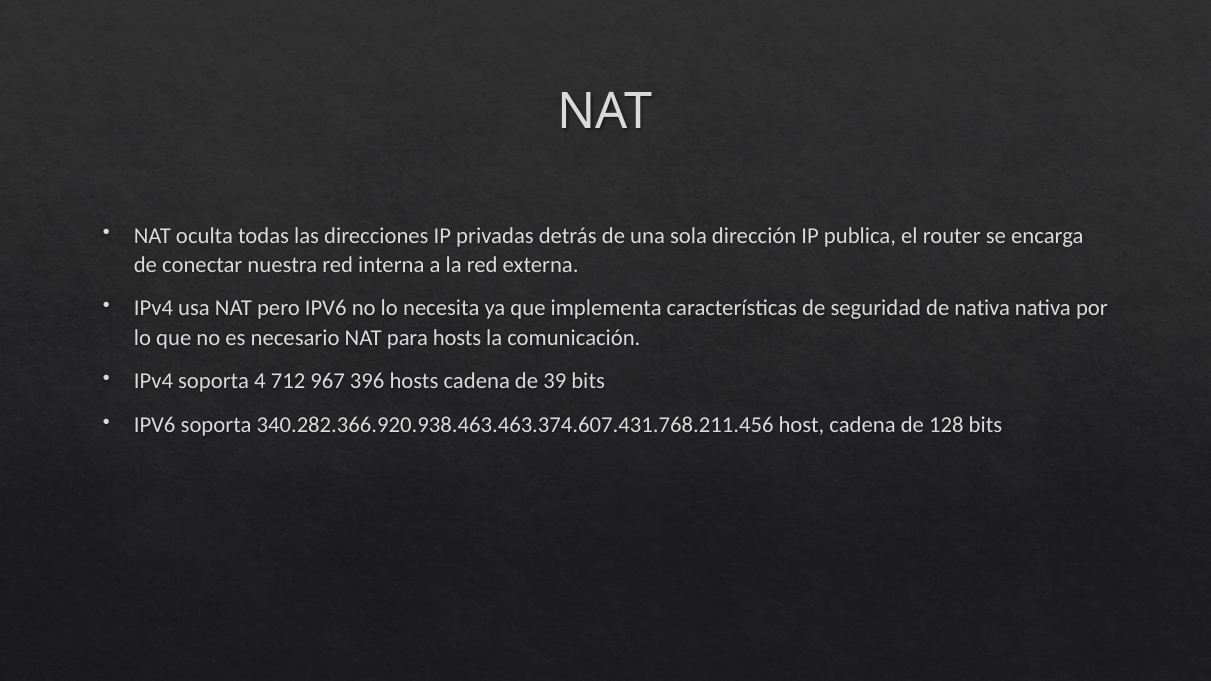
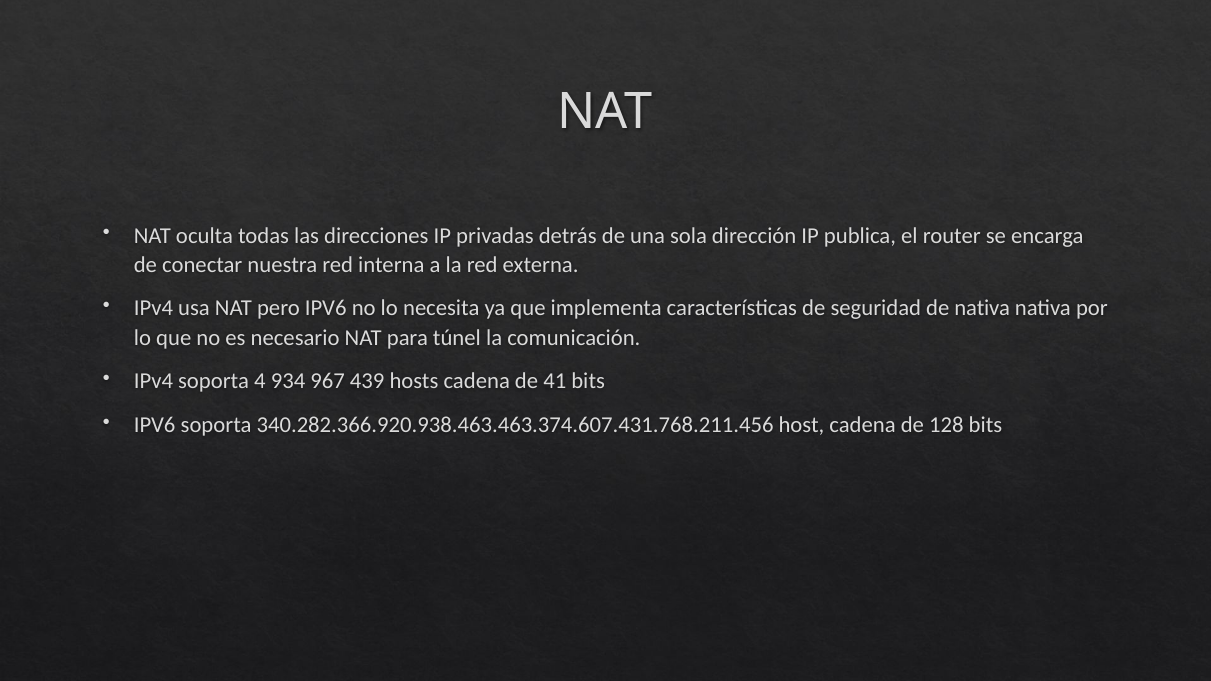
para hosts: hosts -> túnel
712: 712 -> 934
396: 396 -> 439
39: 39 -> 41
